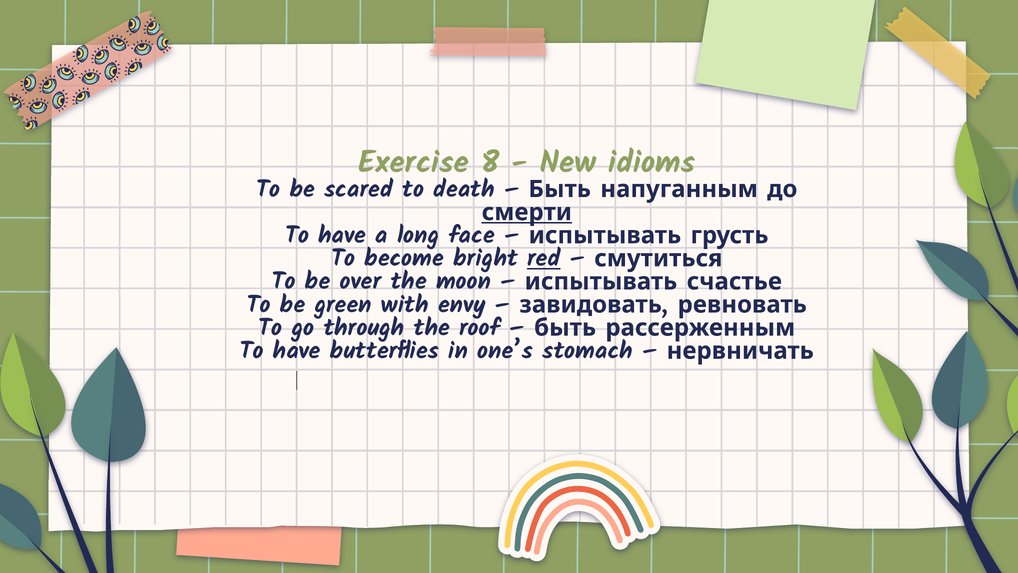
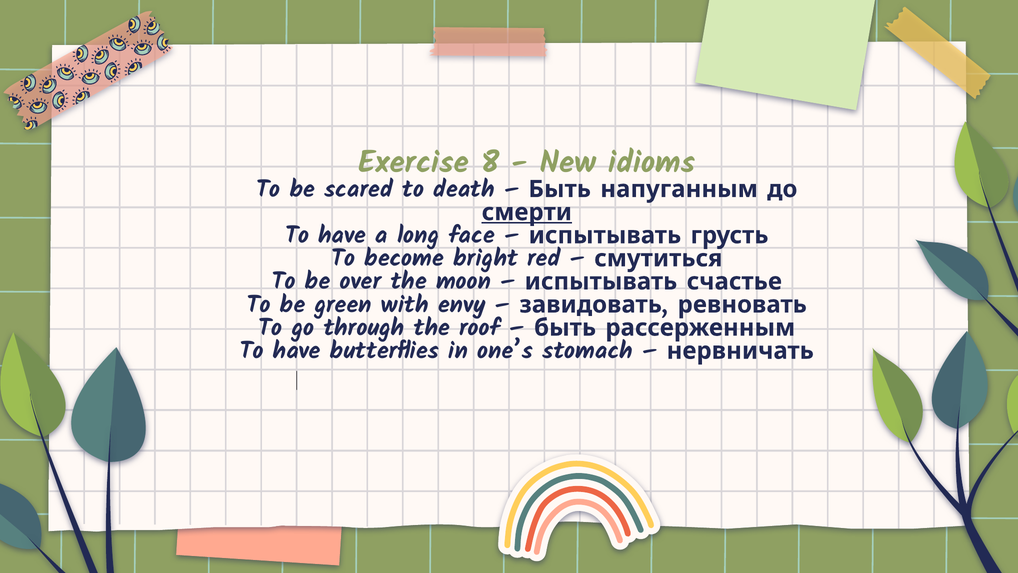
red underline: present -> none
